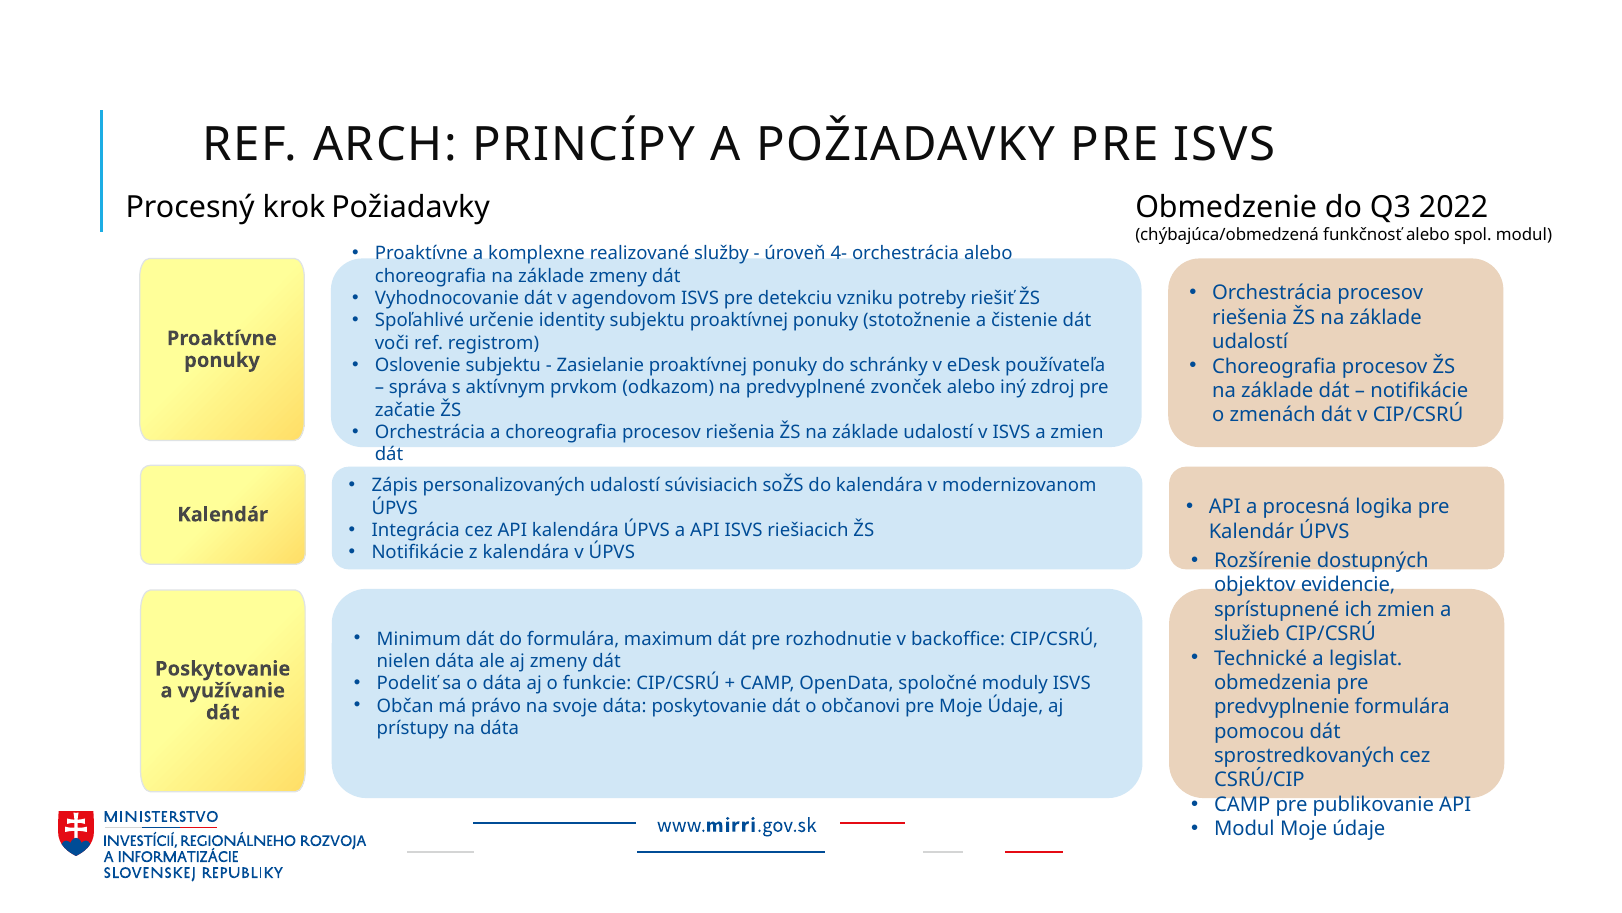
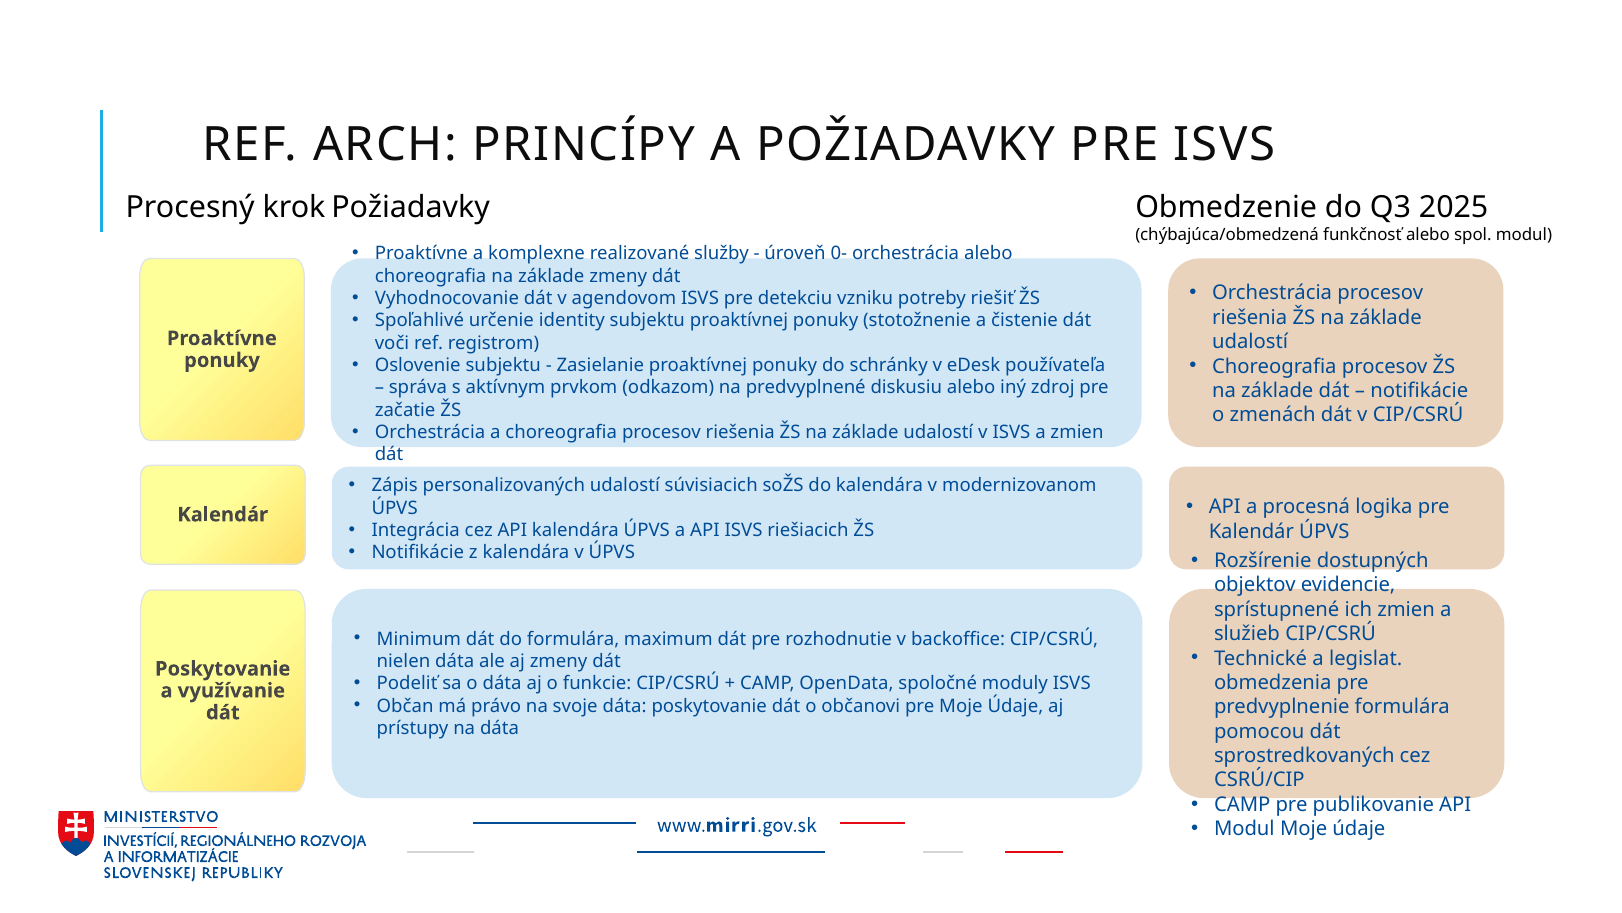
2022: 2022 -> 2025
4-: 4- -> 0-
zvonček: zvonček -> diskusiu
